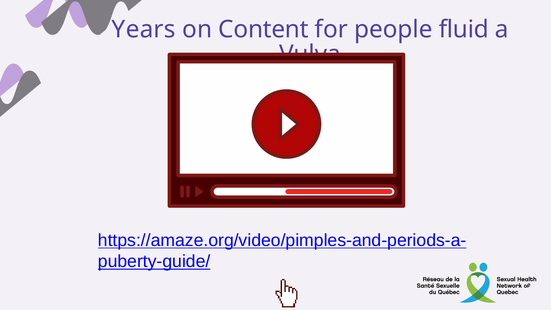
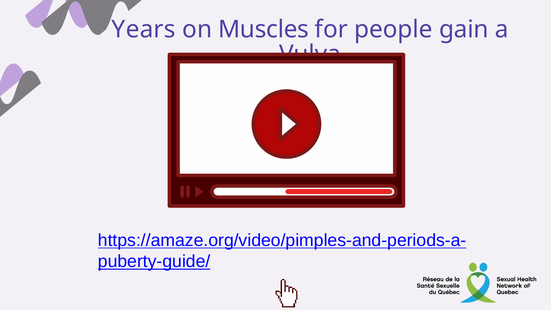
Content: Content -> Muscles
fluid: fluid -> gain
